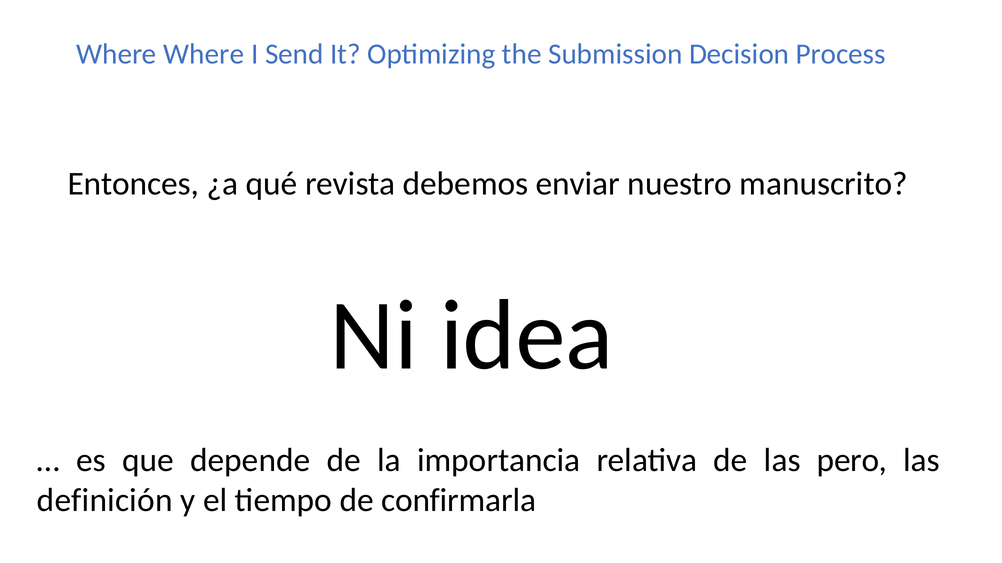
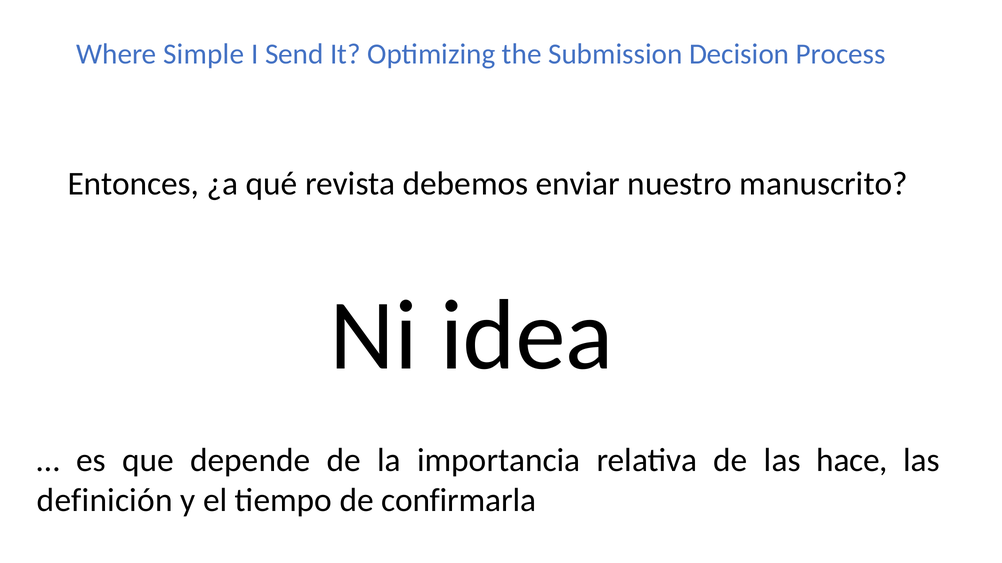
Where Where: Where -> Simple
pero: pero -> hace
